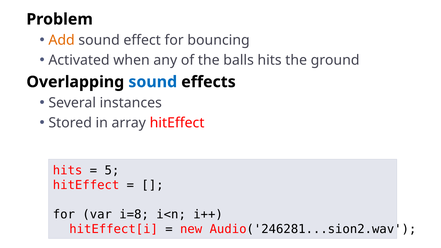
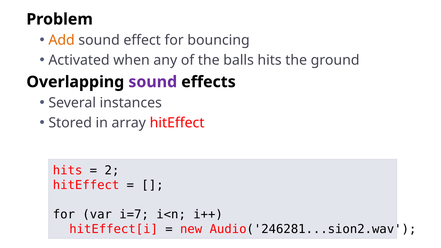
sound at (153, 82) colour: blue -> purple
5: 5 -> 2
i=8: i=8 -> i=7
